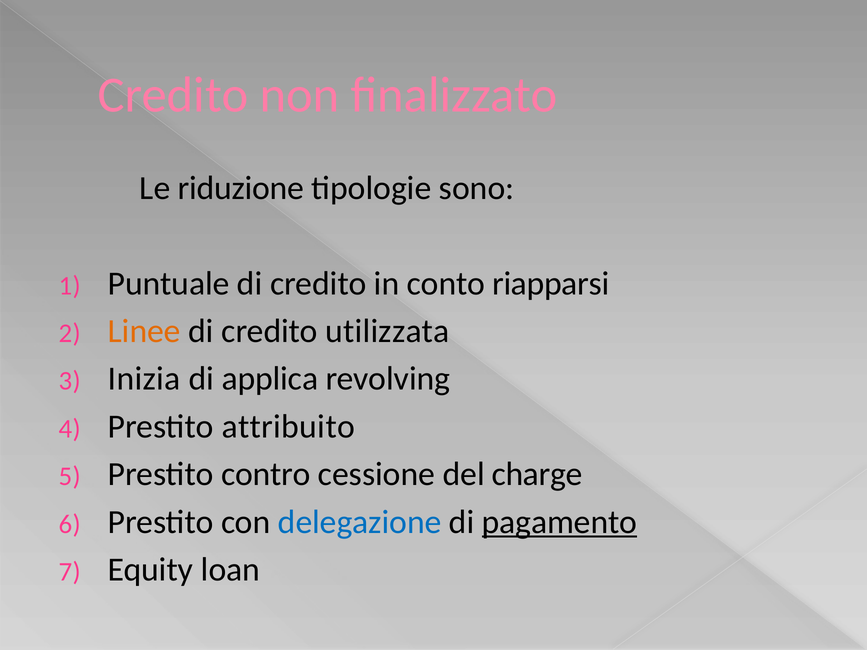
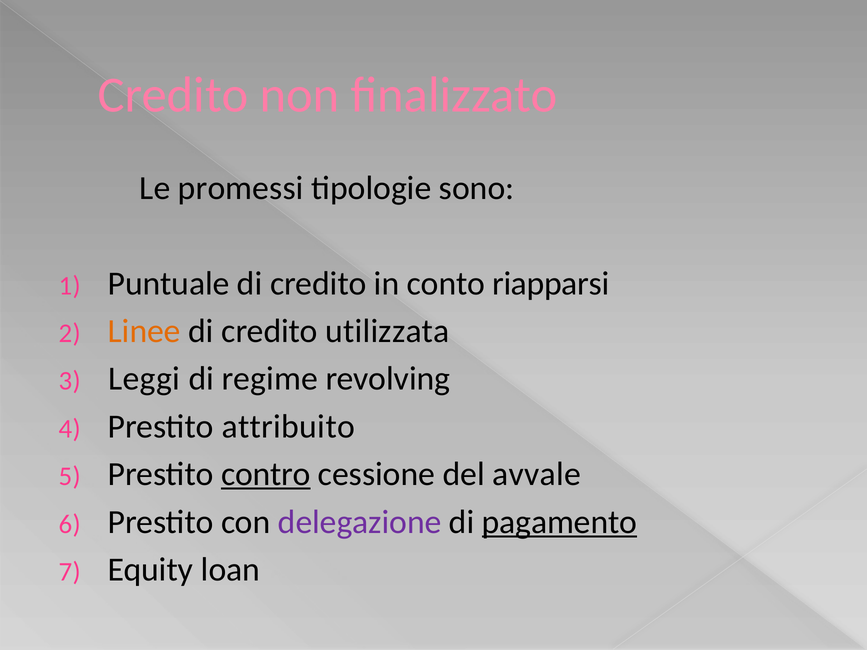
riduzione: riduzione -> promessi
Inizia: Inizia -> Leggi
applica: applica -> regime
contro underline: none -> present
charge: charge -> avvale
delegazione colour: blue -> purple
